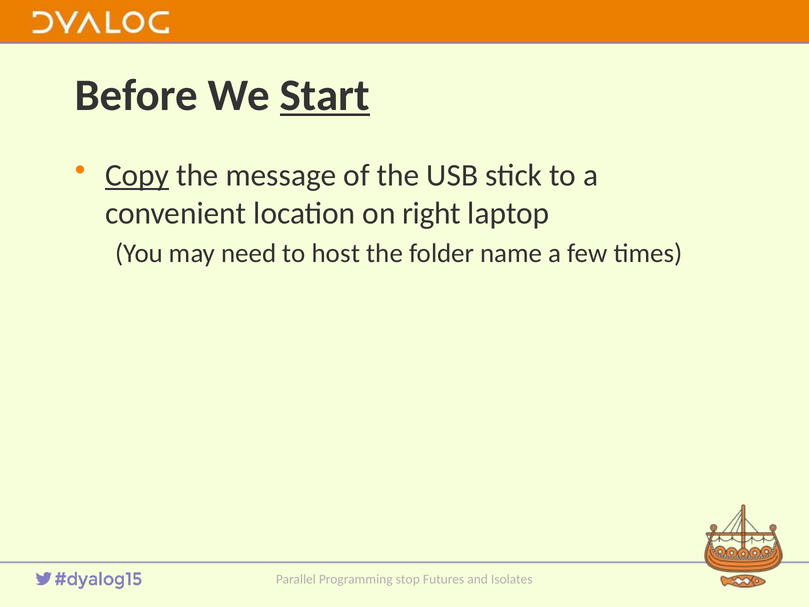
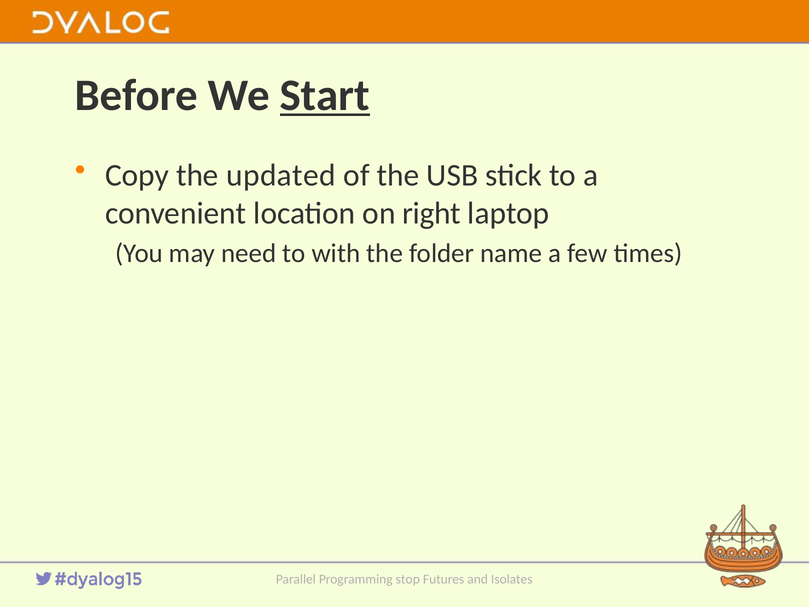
Copy underline: present -> none
message: message -> updated
host: host -> with
